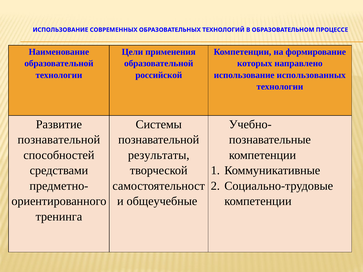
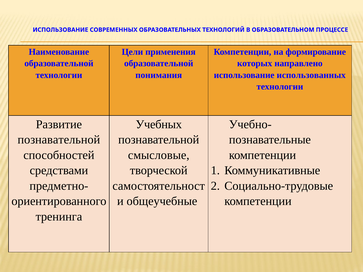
российской: российской -> понимания
Системы: Системы -> Учебных
результаты: результаты -> смысловые
